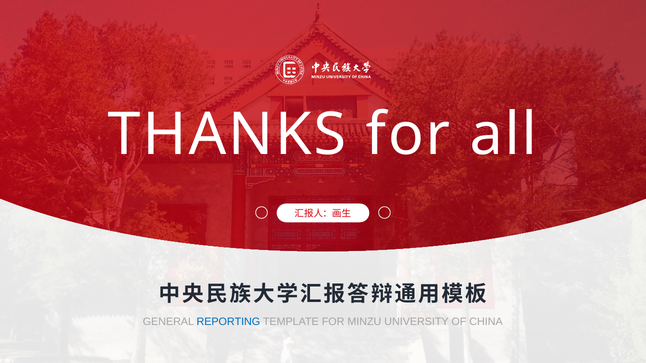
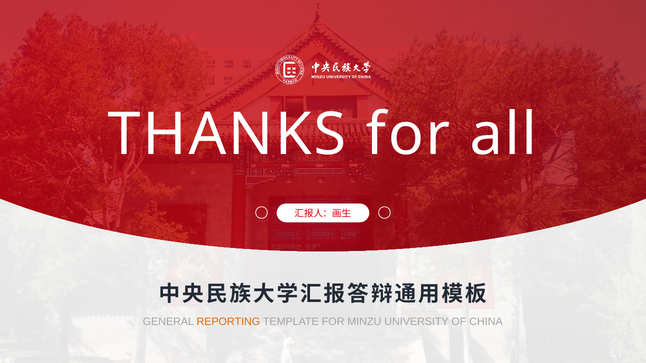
REPORTING colour: blue -> orange
